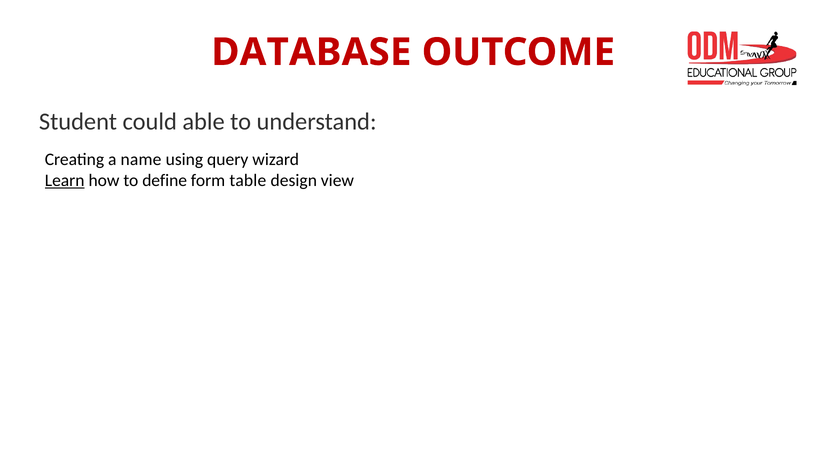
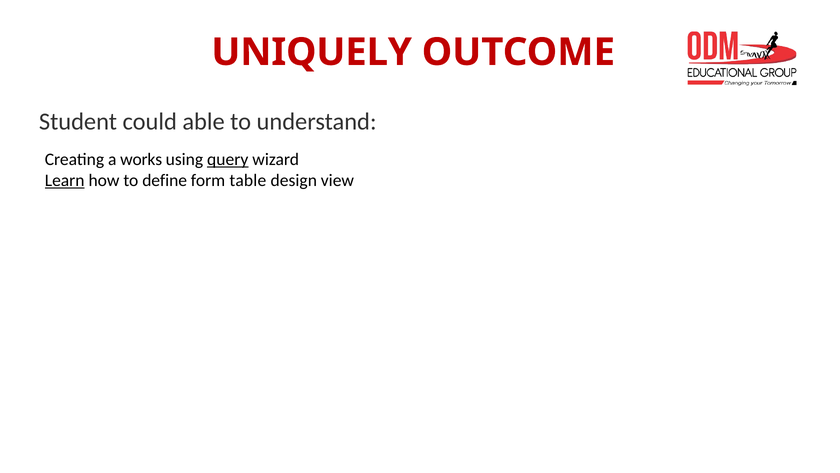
DATABASE: DATABASE -> UNIQUELY
name: name -> works
query underline: none -> present
